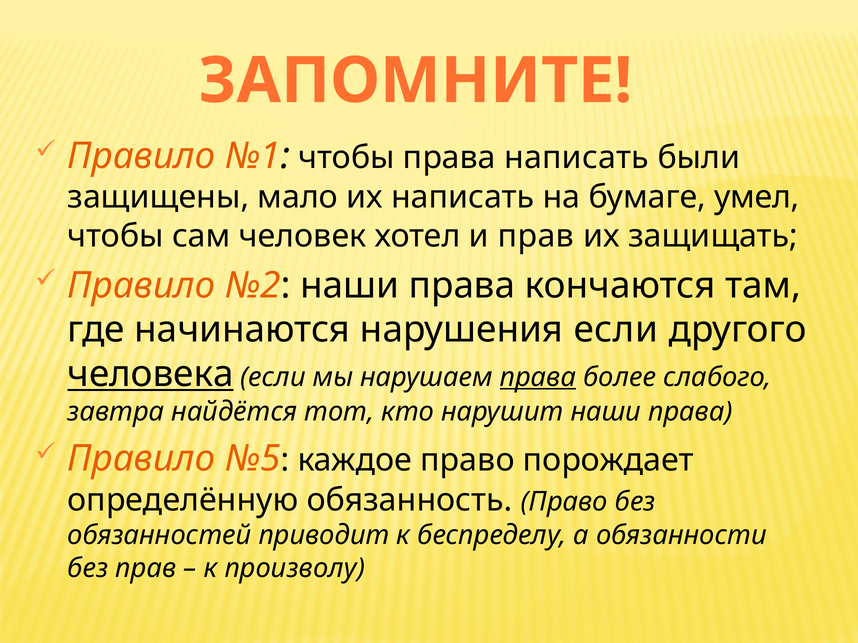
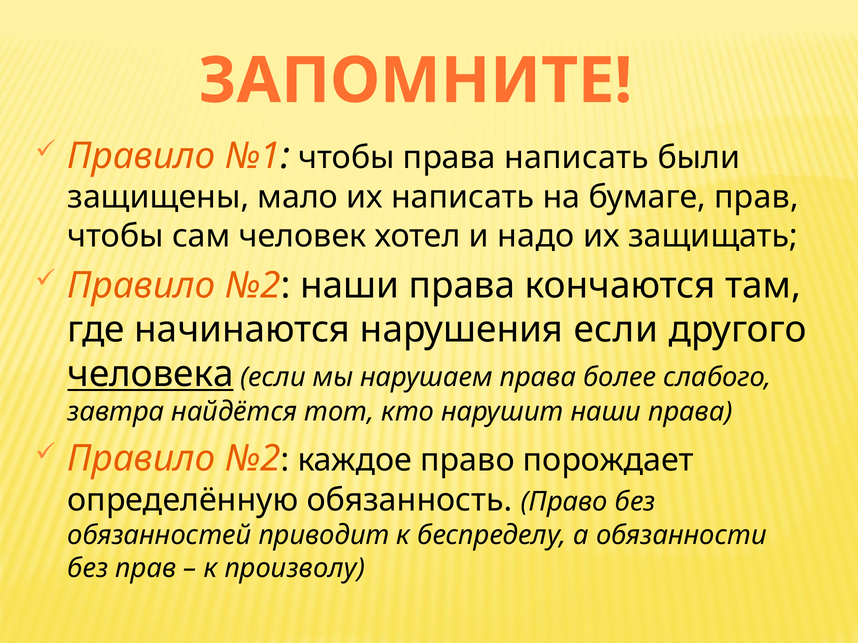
бумаге умел: умел -> прав
и прав: прав -> надо
права at (538, 377) underline: present -> none
№5 at (253, 459): №5 -> №2
